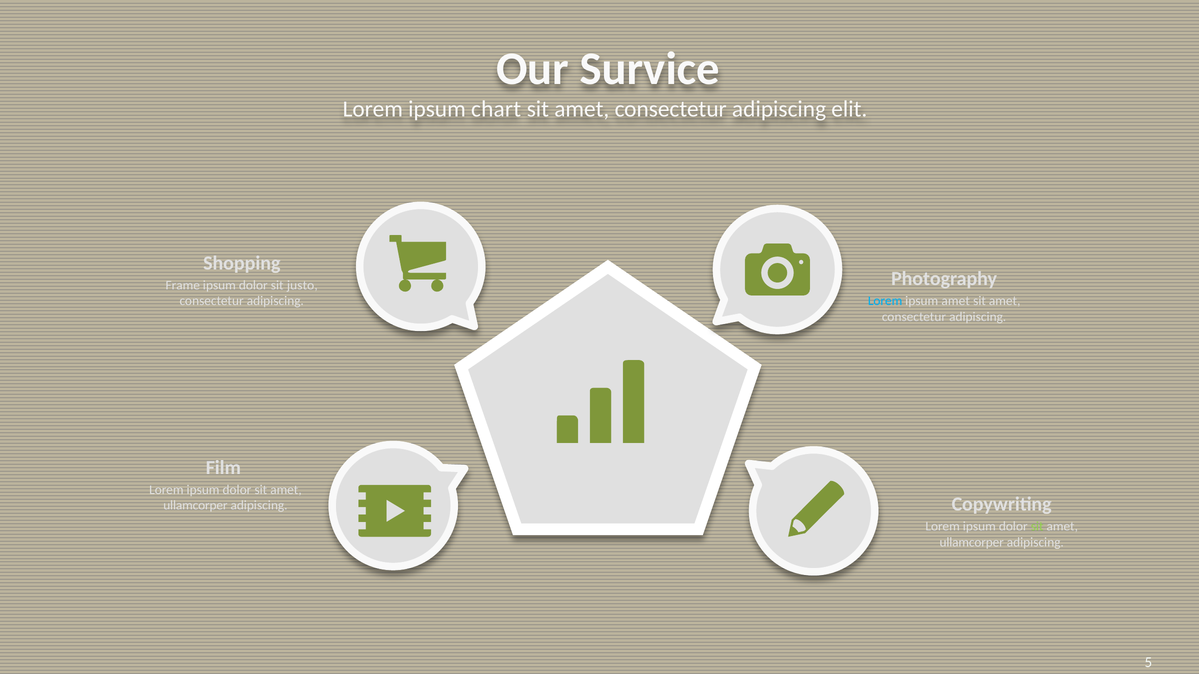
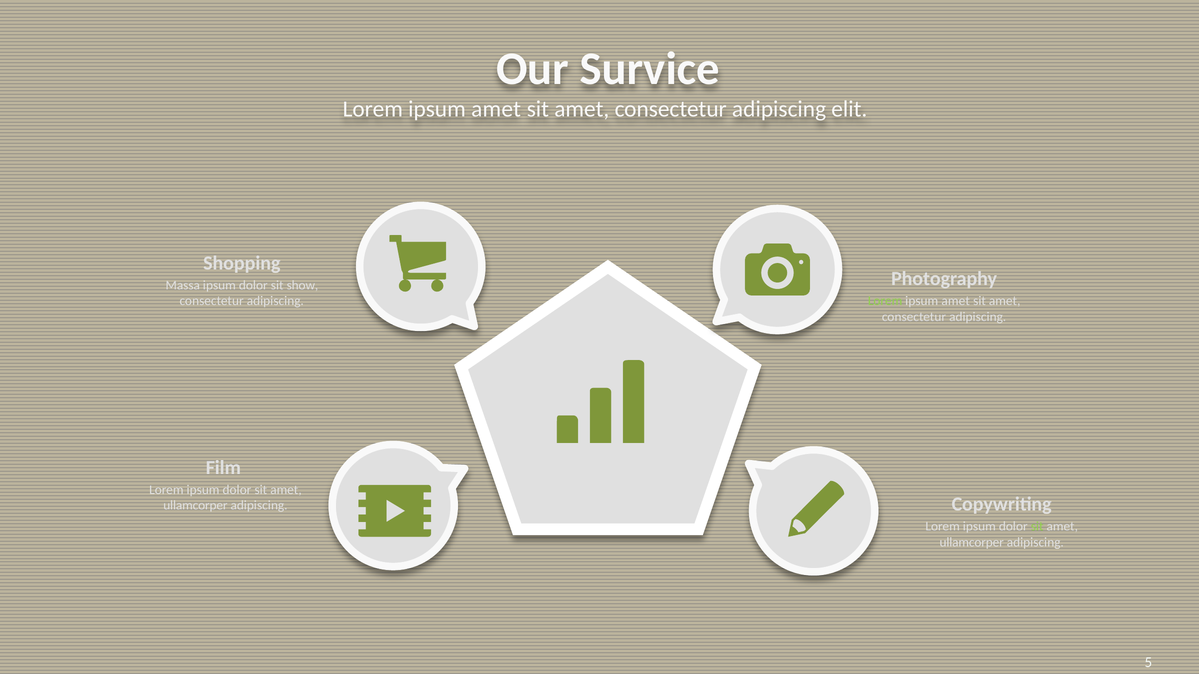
chart at (496, 109): chart -> amet
Frame: Frame -> Massa
justo: justo -> show
Lorem at (885, 301) colour: light blue -> light green
